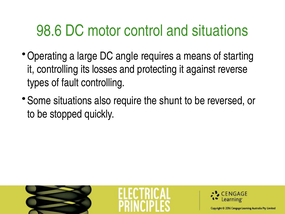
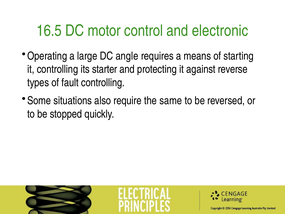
98.6: 98.6 -> 16.5
and situations: situations -> electronic
losses: losses -> starter
shunt: shunt -> same
